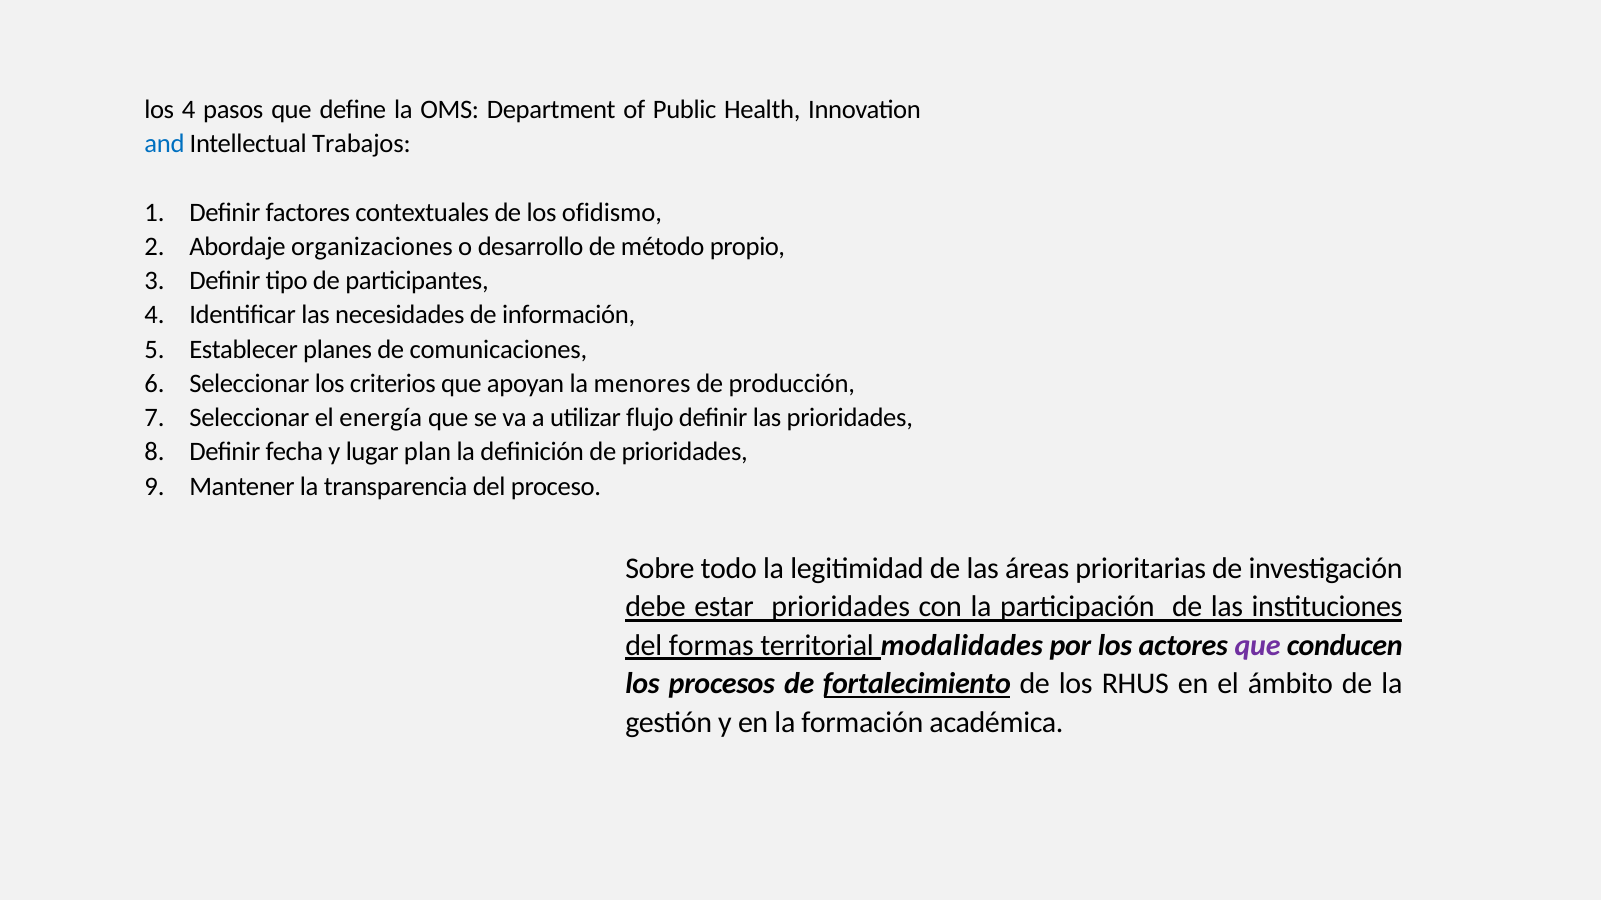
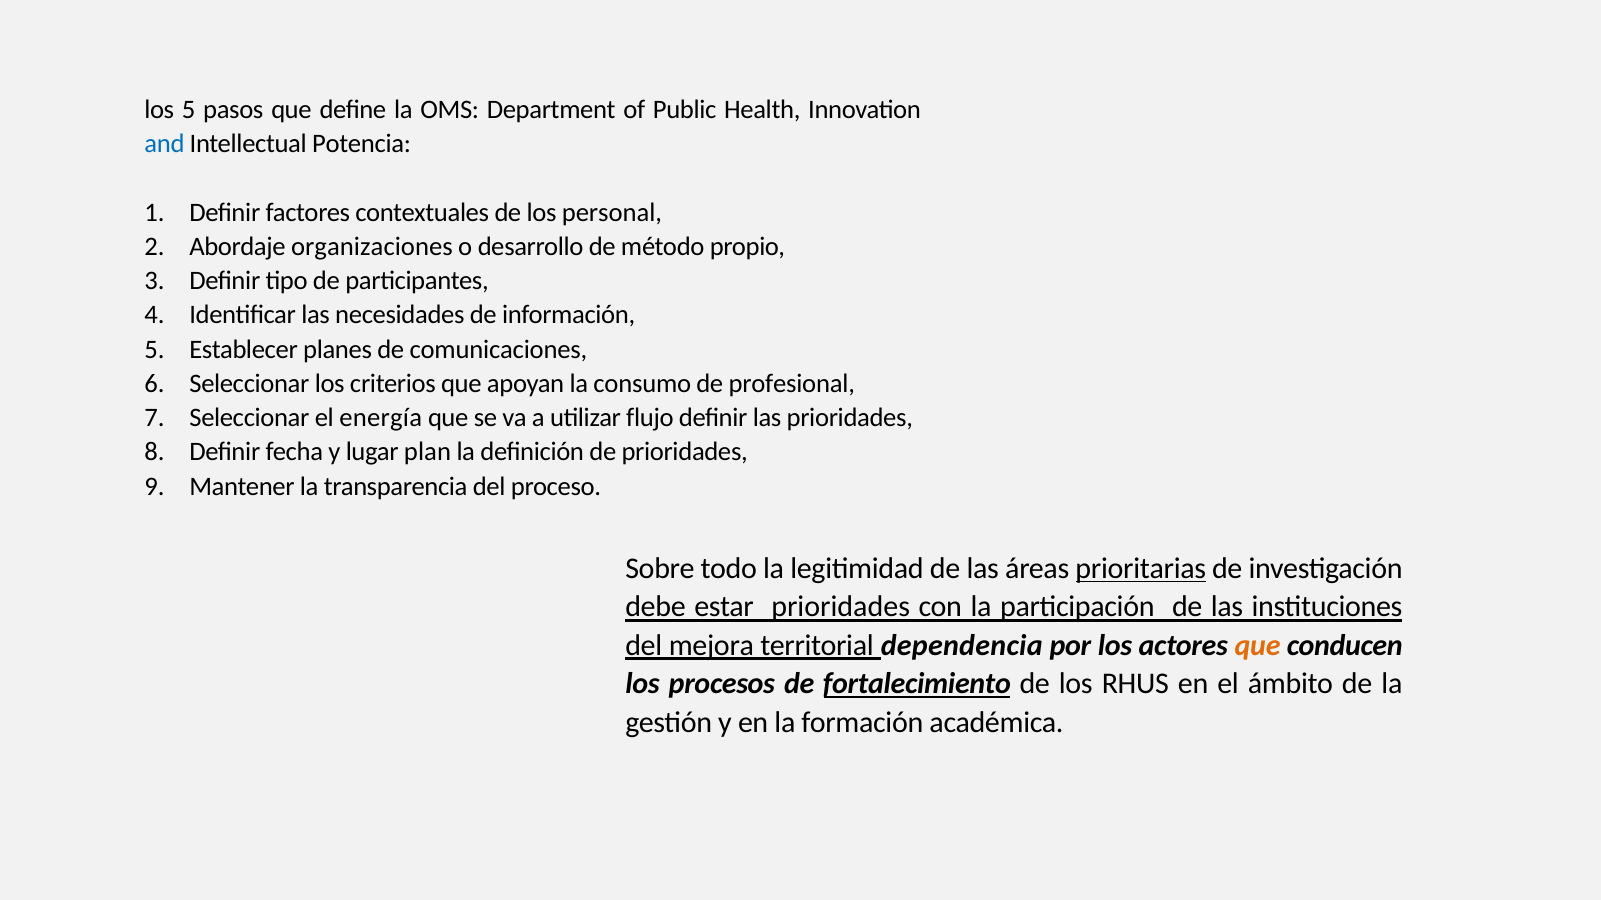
los 4: 4 -> 5
Trabajos: Trabajos -> Potencia
ofidismo: ofidismo -> personal
menores: menores -> consumo
producción: producción -> profesional
prioritarias underline: none -> present
formas: formas -> mejora
modalidades: modalidades -> dependencia
que at (1258, 646) colour: purple -> orange
